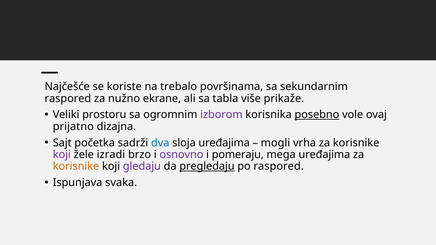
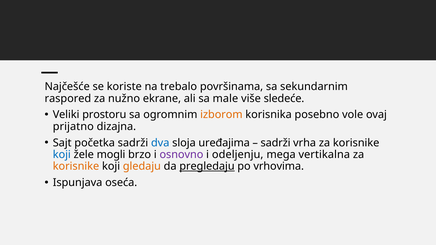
tabla: tabla -> male
prikaže: prikaže -> sledeće
izborom colour: purple -> orange
posebno underline: present -> none
mogli at (275, 143): mogli -> sadrži
koji at (62, 155) colour: purple -> blue
izradi: izradi -> mogli
pomeraju: pomeraju -> odeljenju
mega uređajima: uređajima -> vertikalna
gledaju colour: purple -> orange
po raspored: raspored -> vrhovima
svaka: svaka -> oseća
